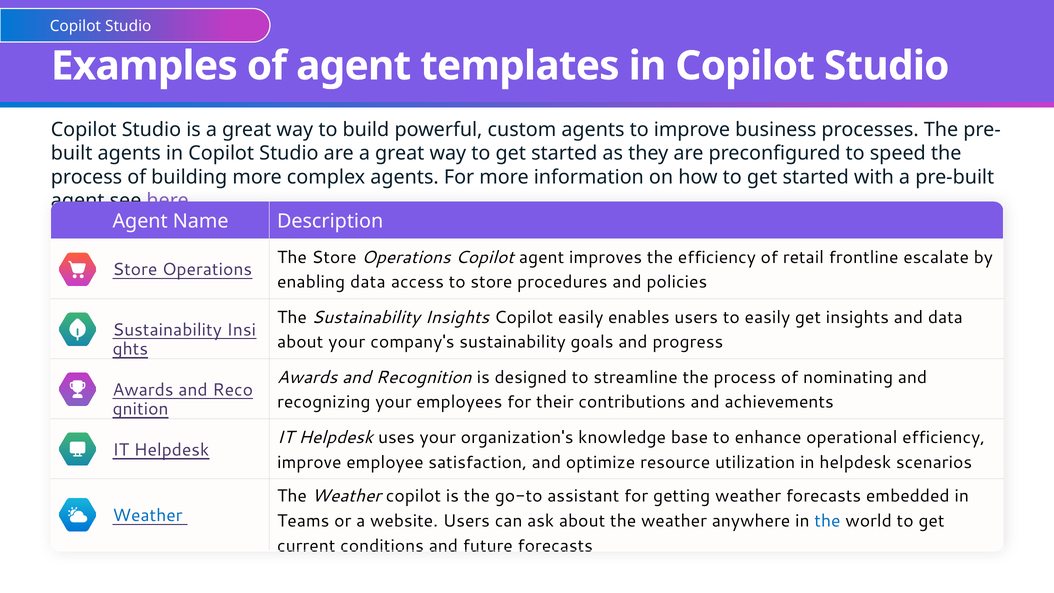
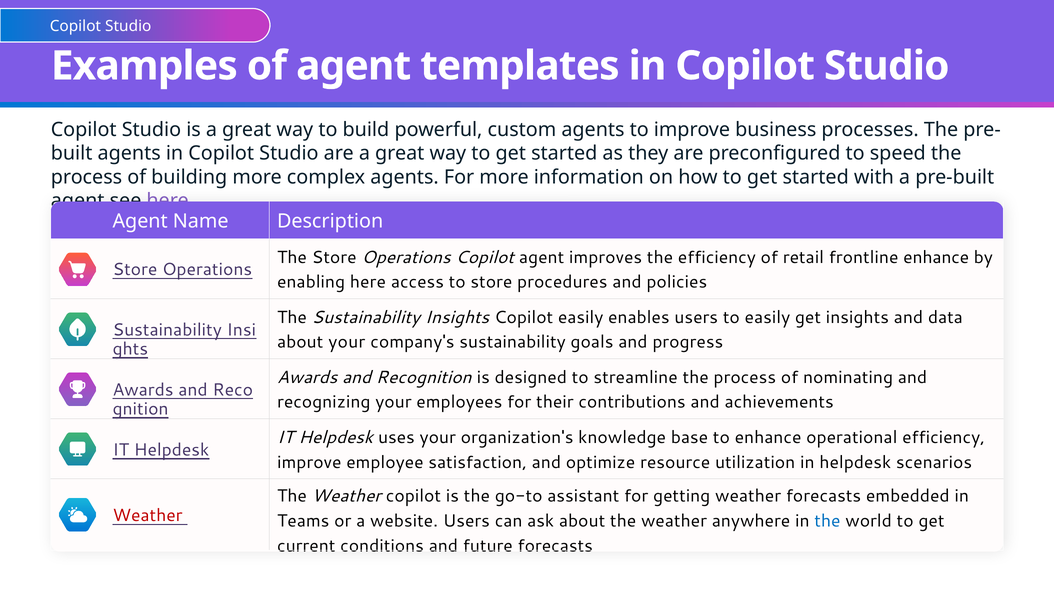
frontline escalate: escalate -> enhance
enabling data: data -> here
Weather at (148, 515) colour: blue -> red
